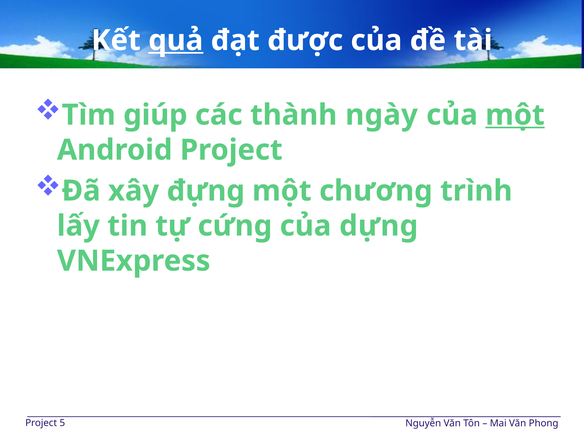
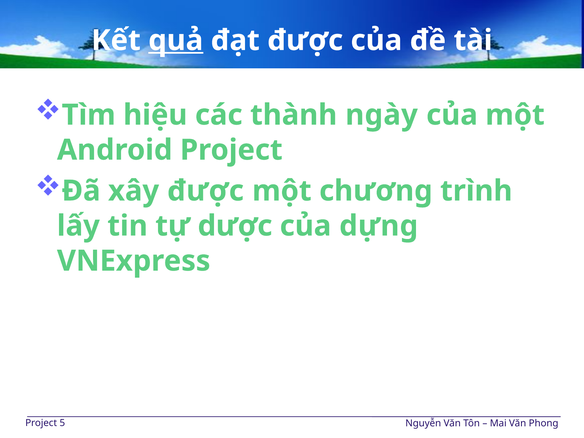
giúp: giúp -> hiệu
một at (515, 115) underline: present -> none
xây đựng: đựng -> được
cứng: cứng -> dược
